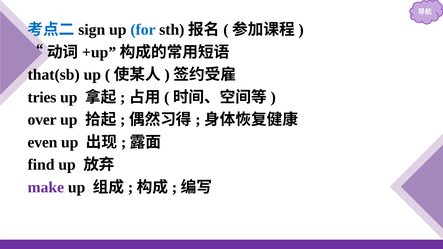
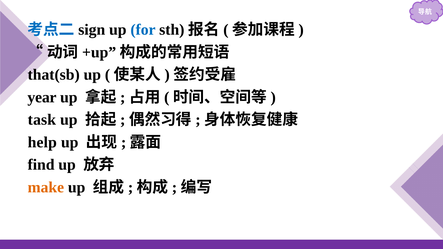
tries: tries -> year
over: over -> task
even: even -> help
make colour: purple -> orange
